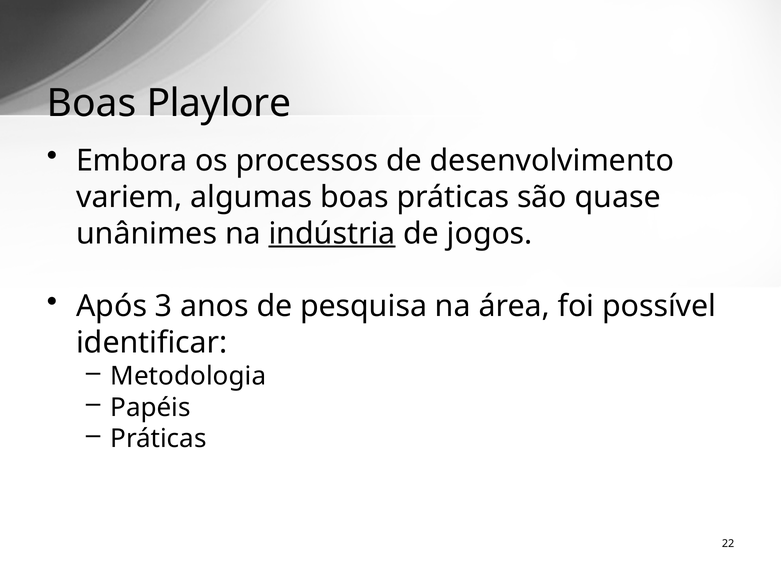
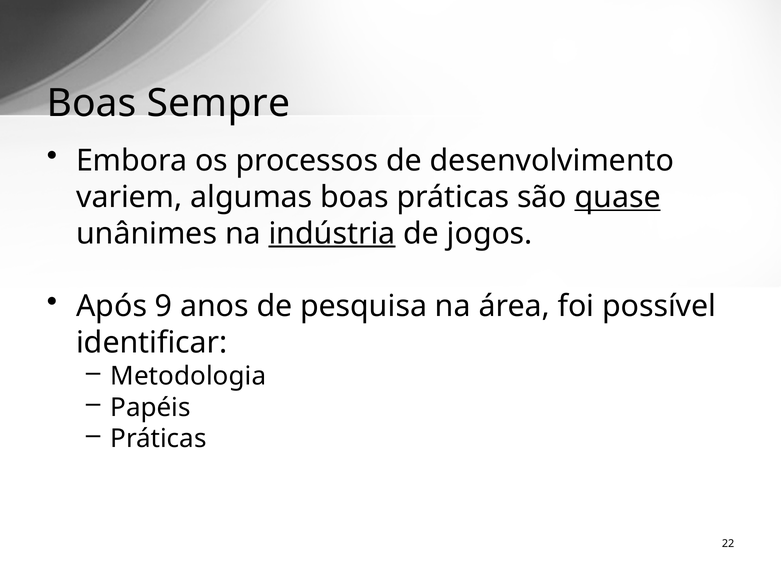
Playlore: Playlore -> Sempre
quase underline: none -> present
3: 3 -> 9
